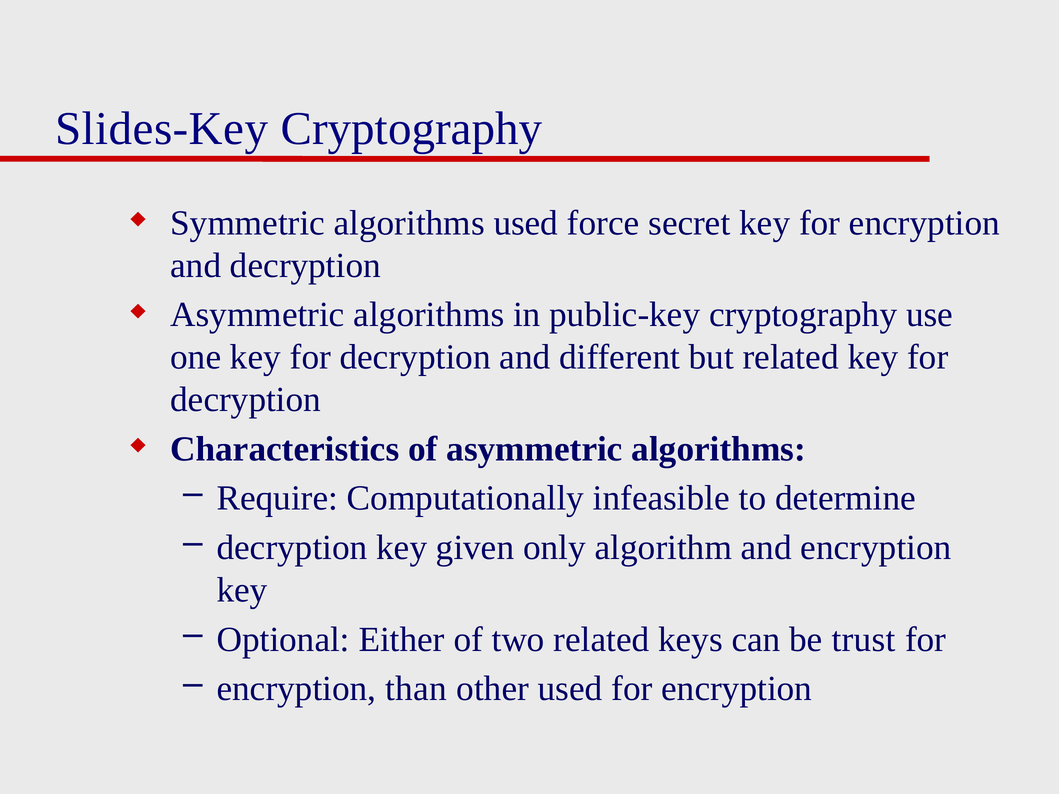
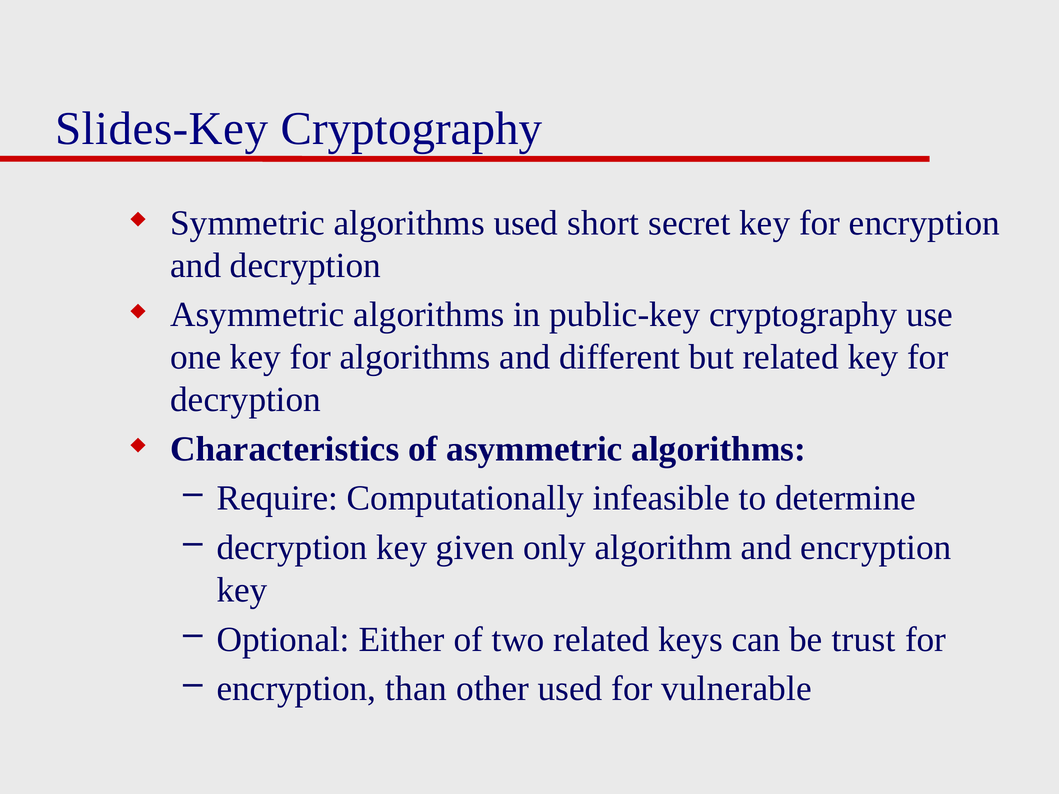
force: force -> short
one key for decryption: decryption -> algorithms
used for encryption: encryption -> vulnerable
